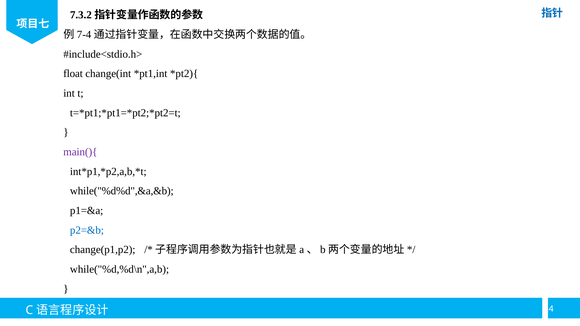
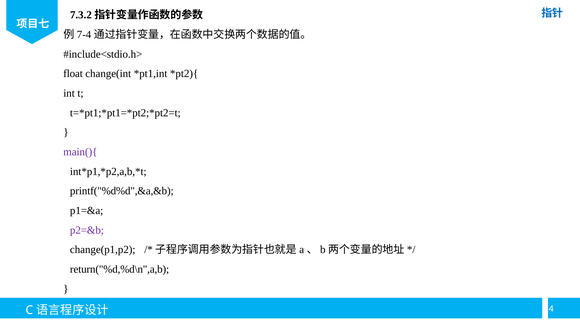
while("%d%d",&a,&b: while("%d%d",&a,&b -> printf("%d%d",&a,&b
p2=&b colour: blue -> purple
while("%d,%d\n",a,b: while("%d,%d\n",a,b -> return("%d,%d\n",a,b
